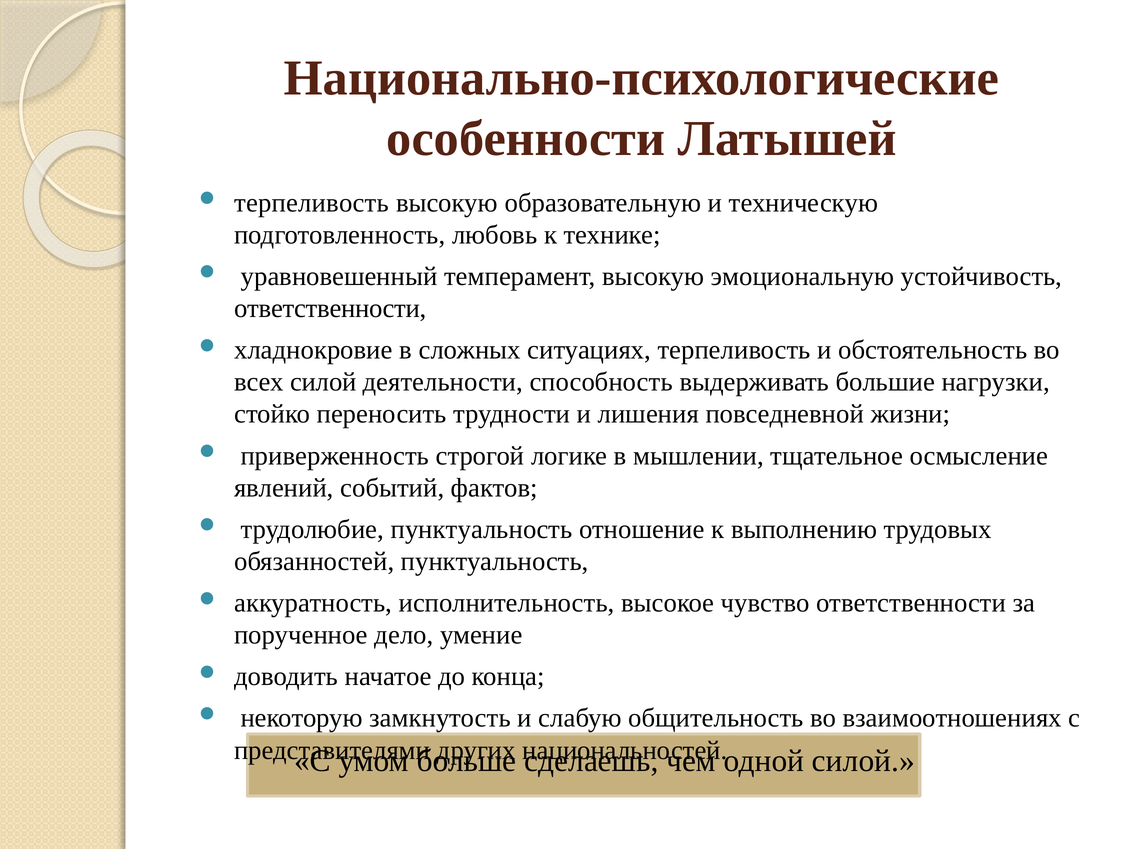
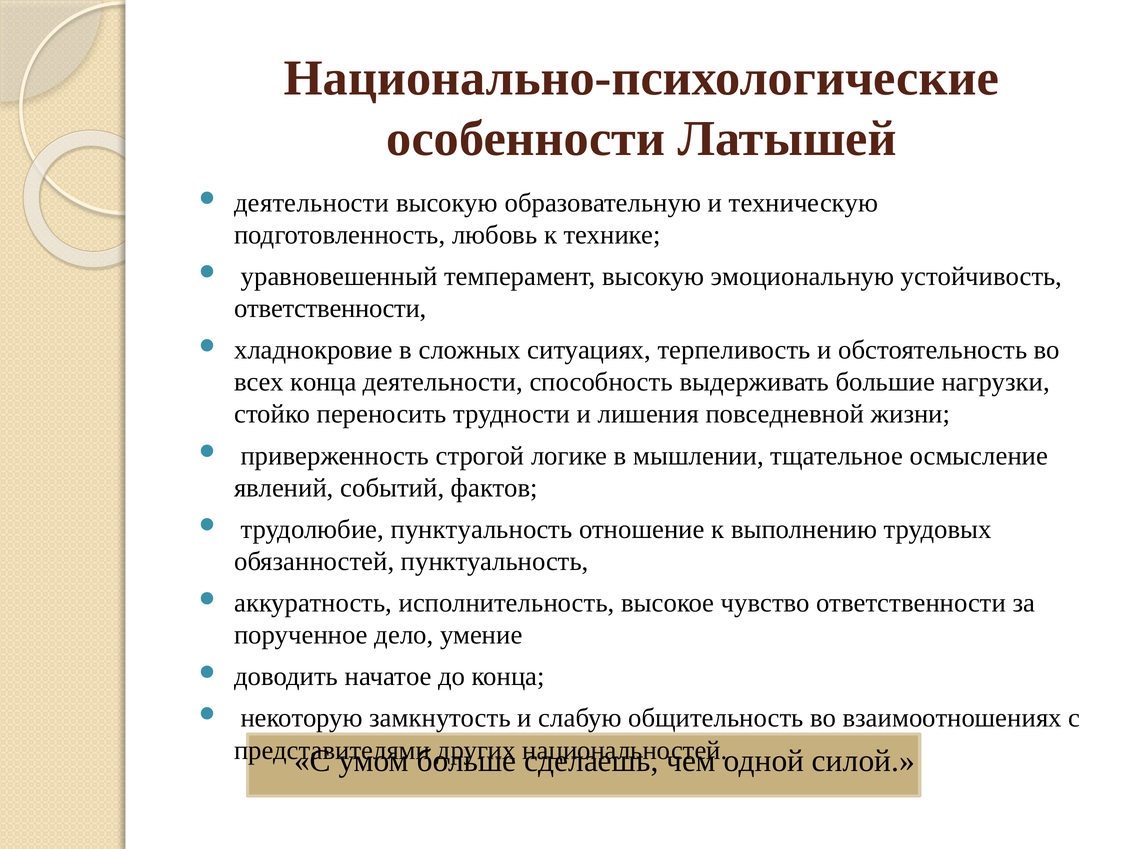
терпеливость at (312, 203): терпеливость -> деятельности
всех силой: силой -> конца
